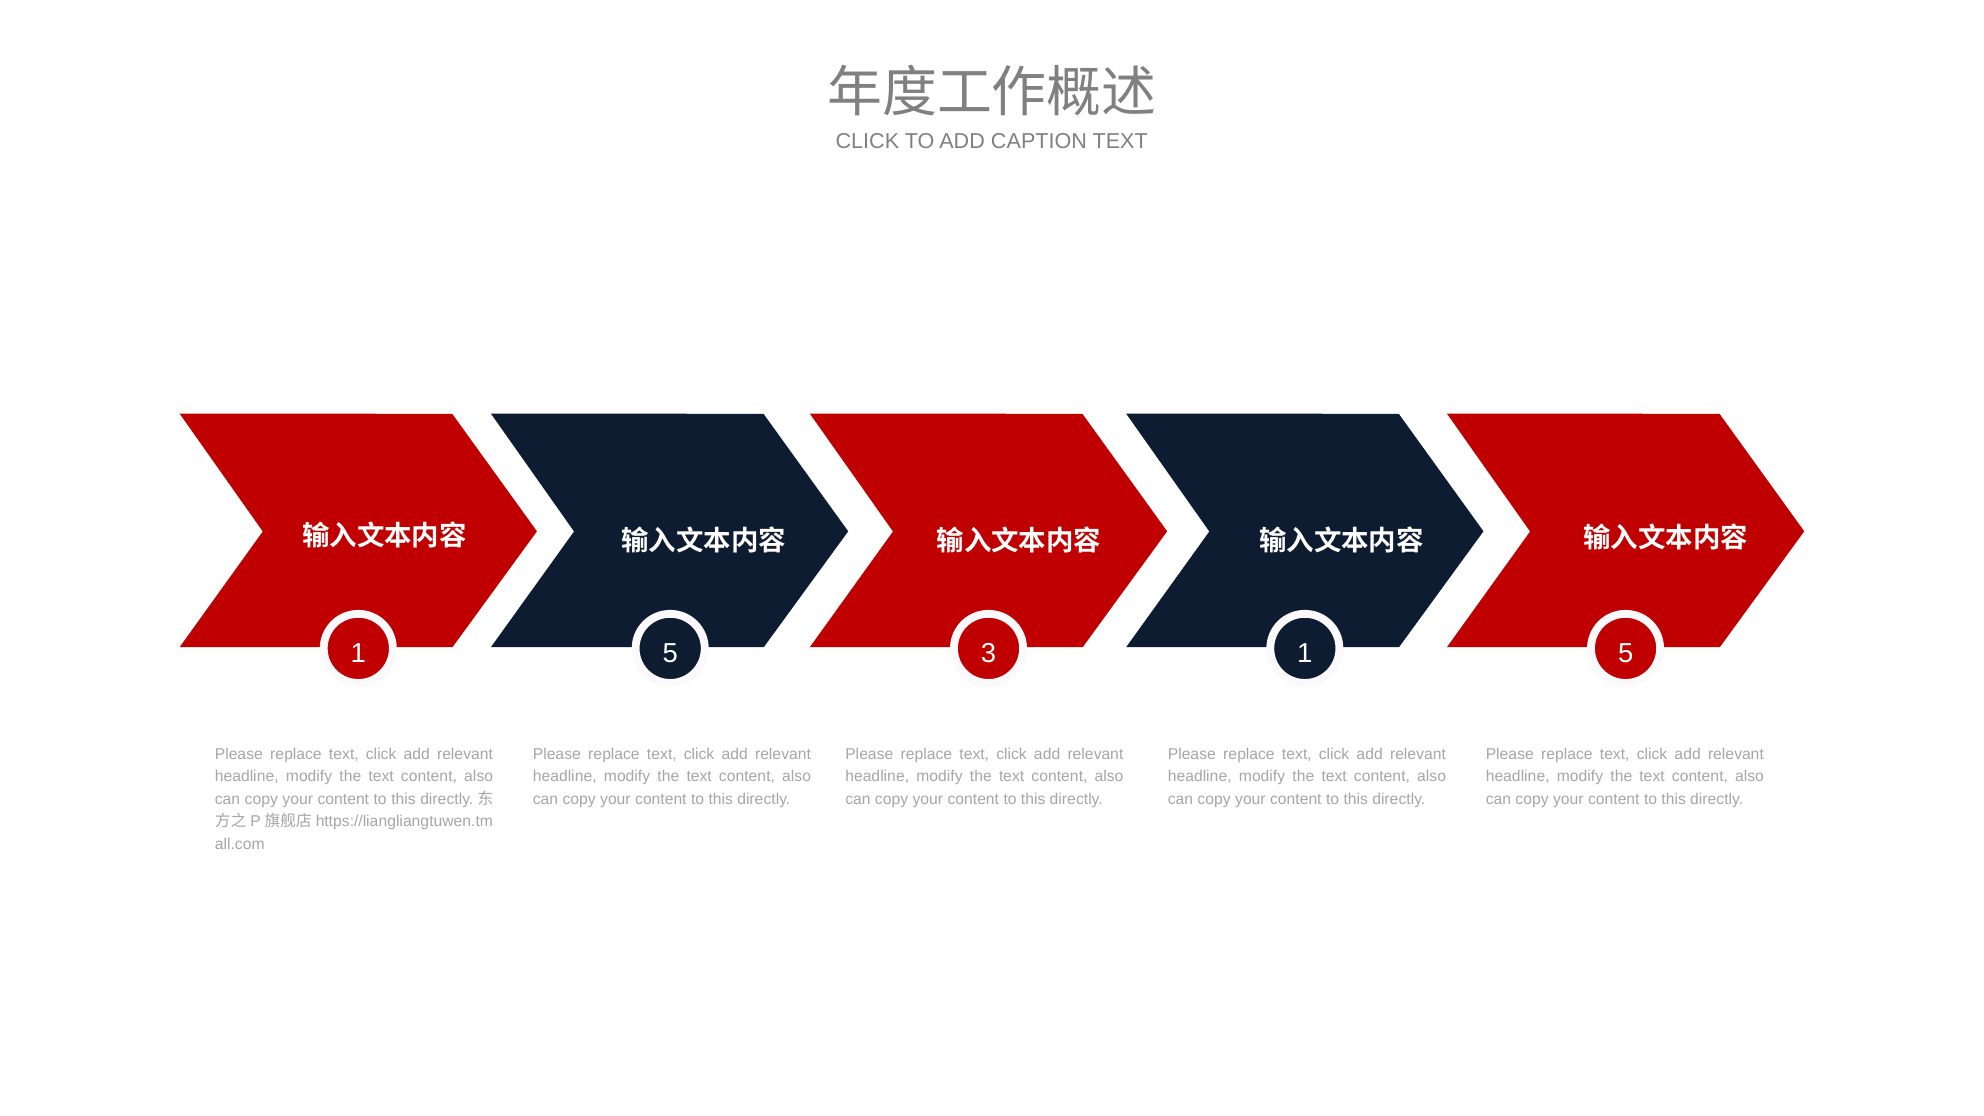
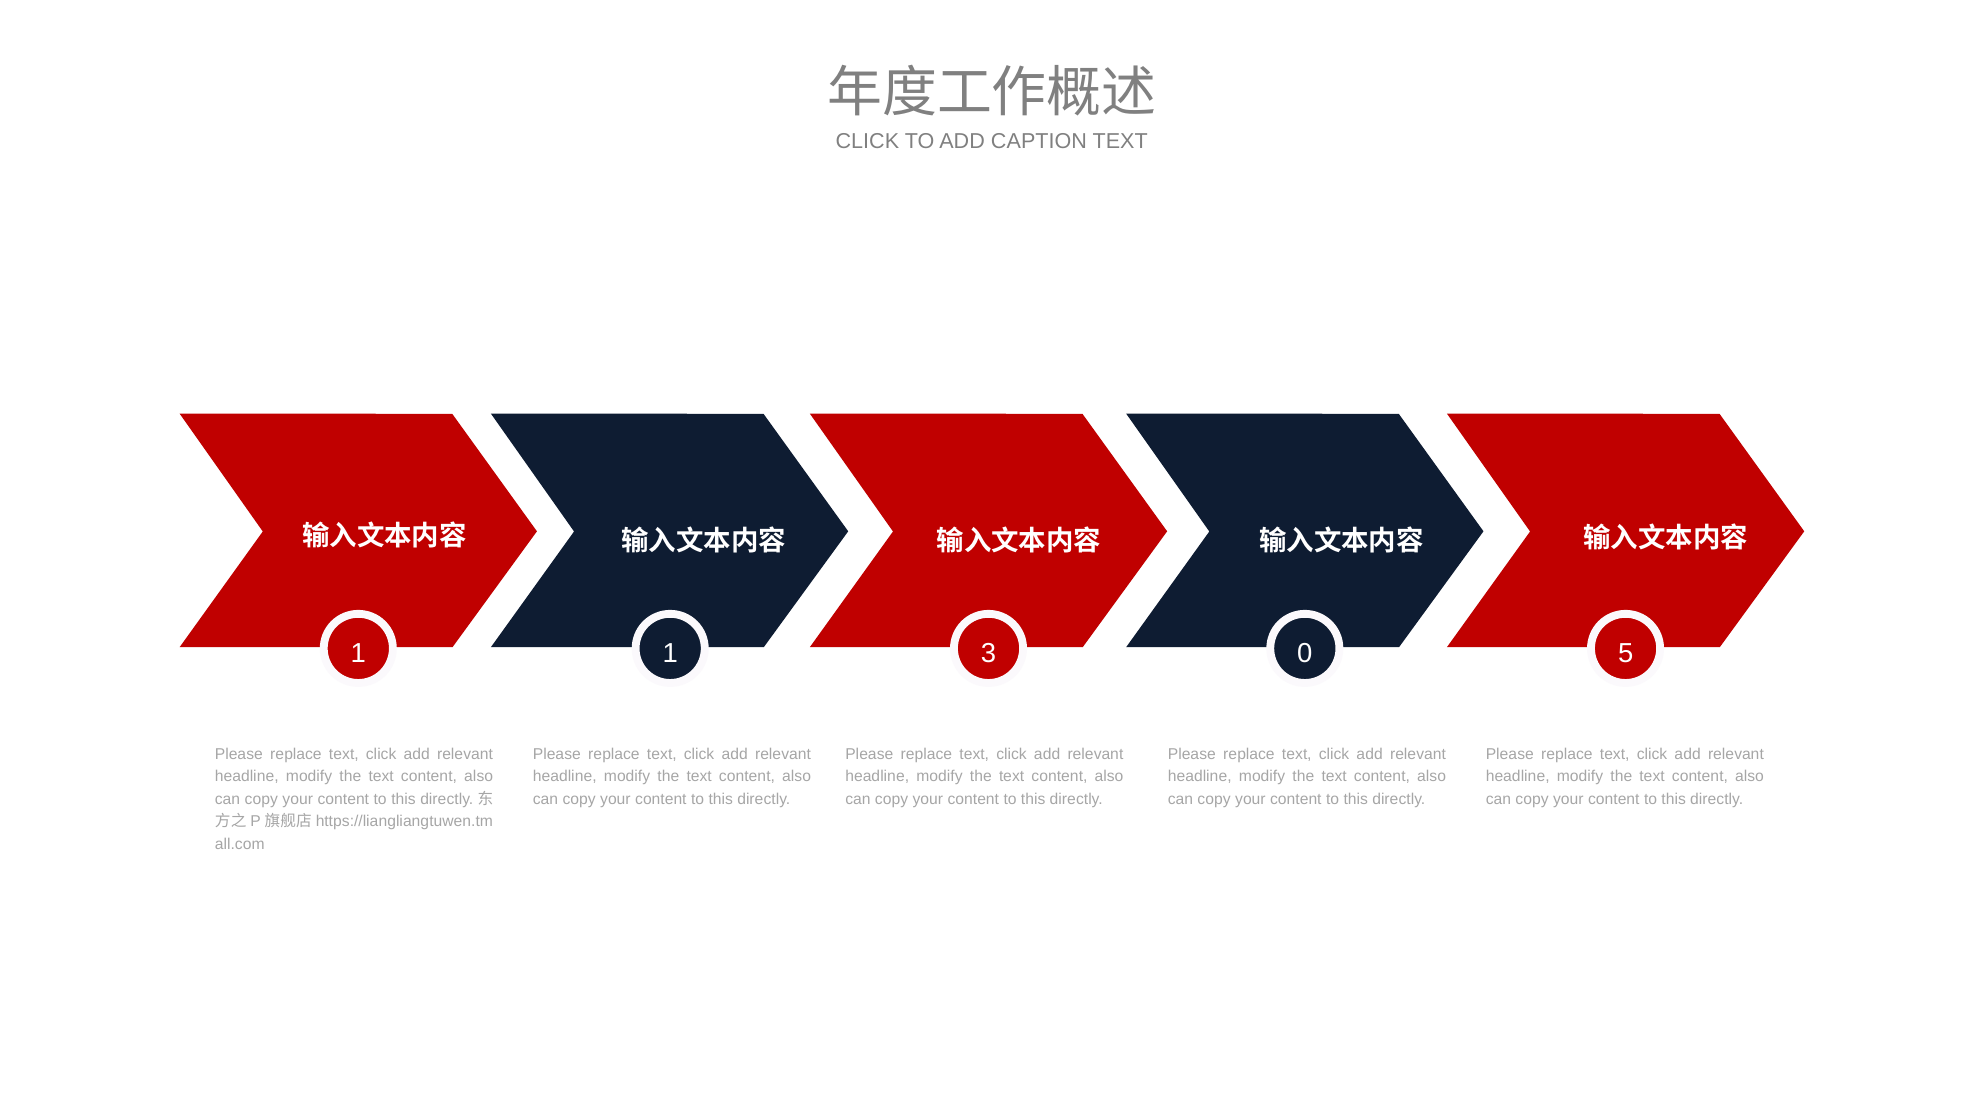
5 at (670, 654): 5 -> 1
3 1: 1 -> 0
